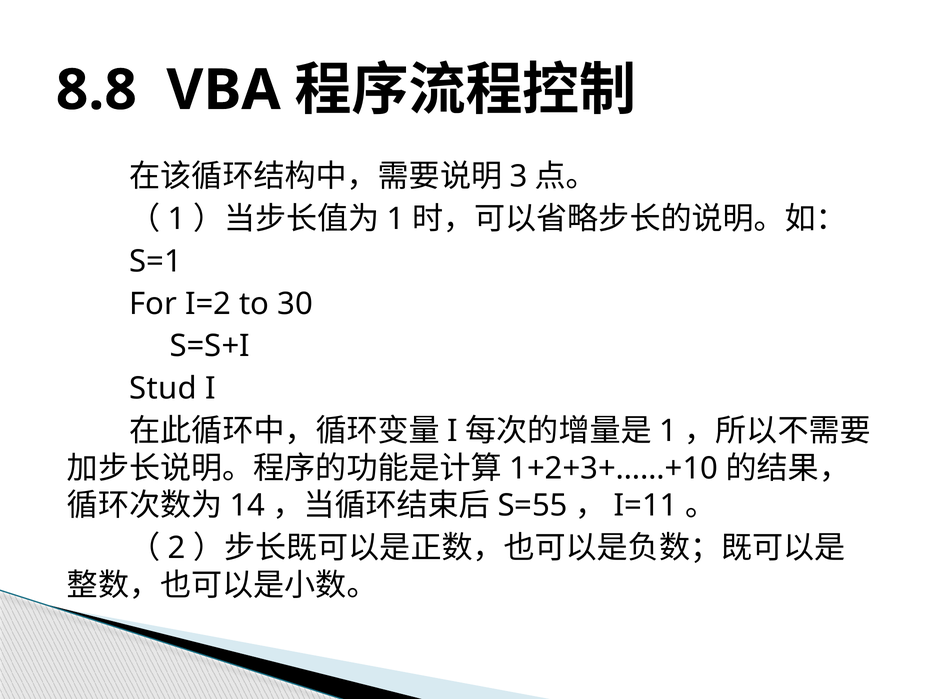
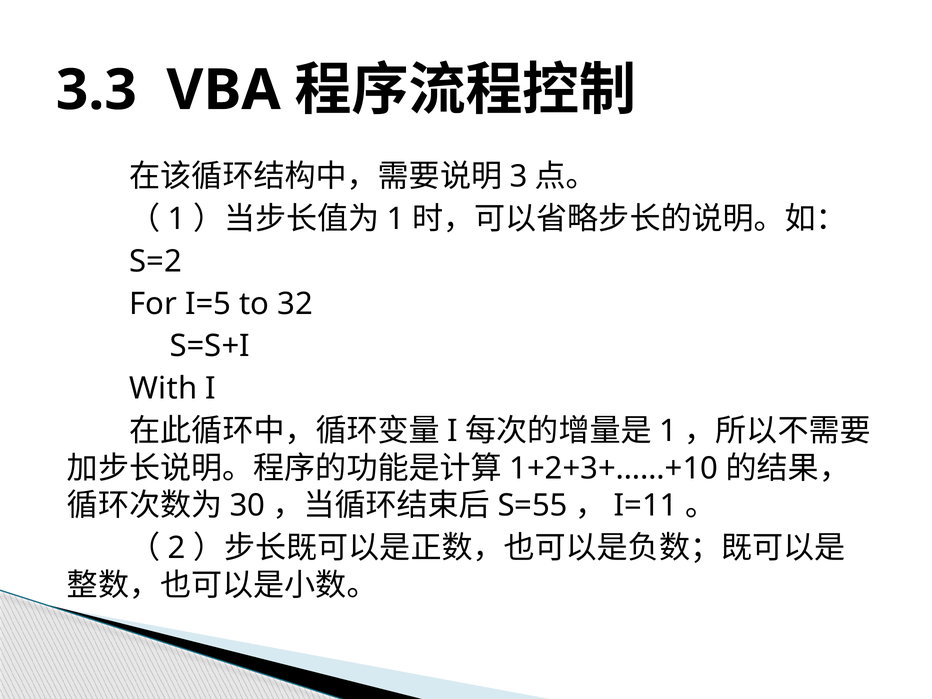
8.8: 8.8 -> 3.3
S=1: S=1 -> S=2
I=2: I=2 -> I=5
30: 30 -> 32
Stud: Stud -> With
14: 14 -> 30
